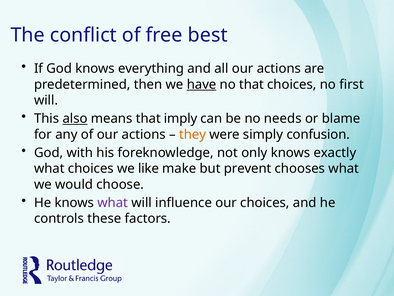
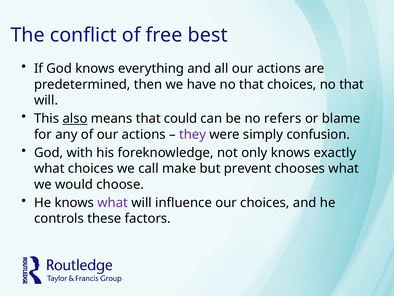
have underline: present -> none
choices no first: first -> that
imply: imply -> could
needs: needs -> refers
they colour: orange -> purple
like: like -> call
